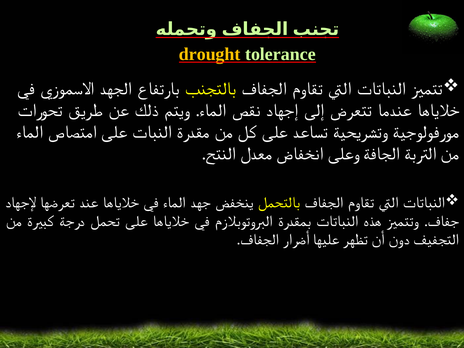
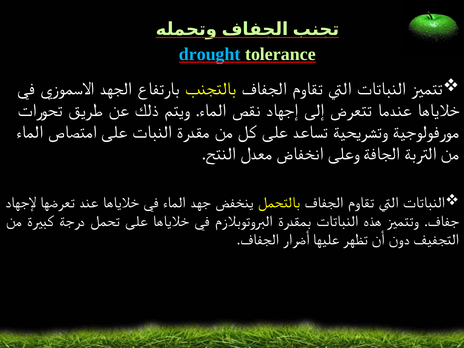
drought colour: yellow -> light blue
